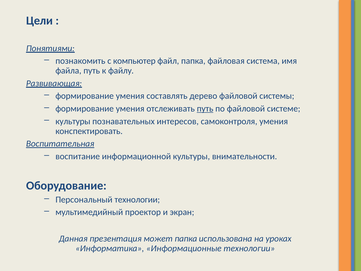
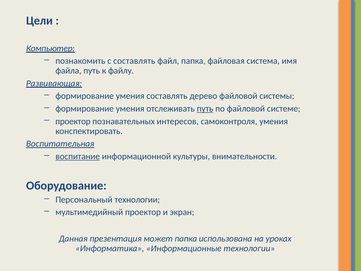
Понятиями: Понятиями -> Компьютер
с компьютер: компьютер -> составлять
культуры at (73, 121): культуры -> проектор
воспитание underline: none -> present
